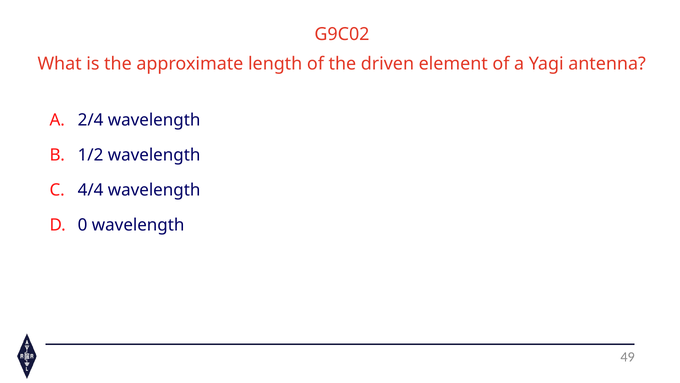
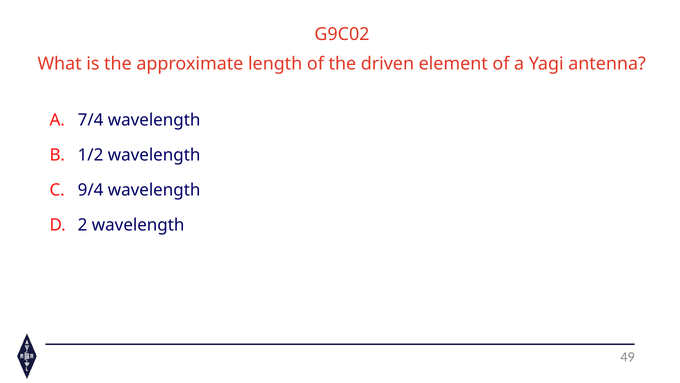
2/4: 2/4 -> 7/4
4/4: 4/4 -> 9/4
0: 0 -> 2
